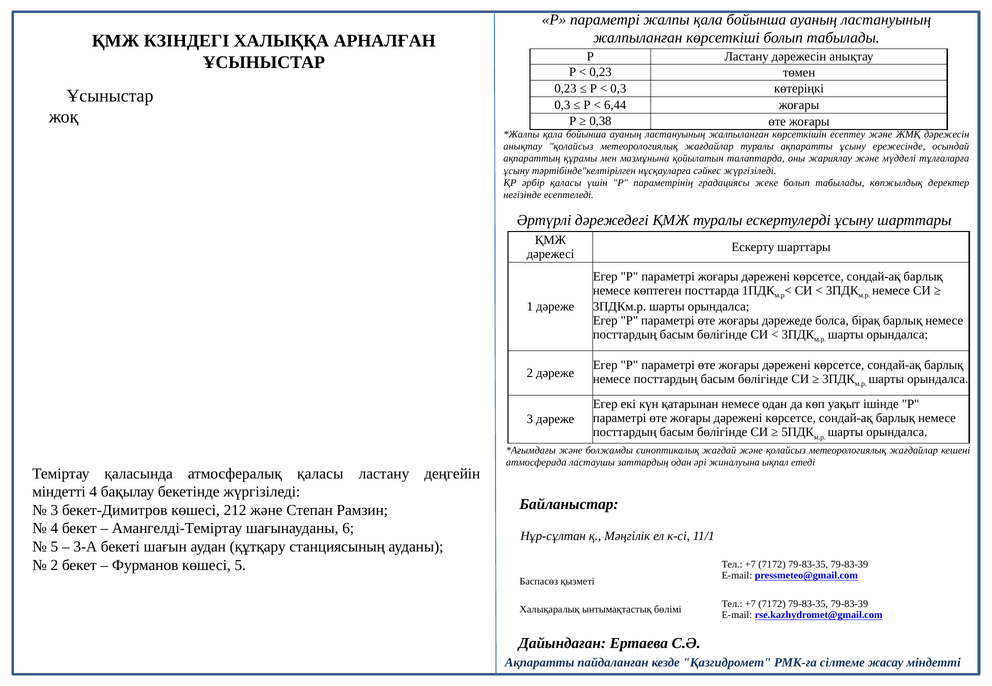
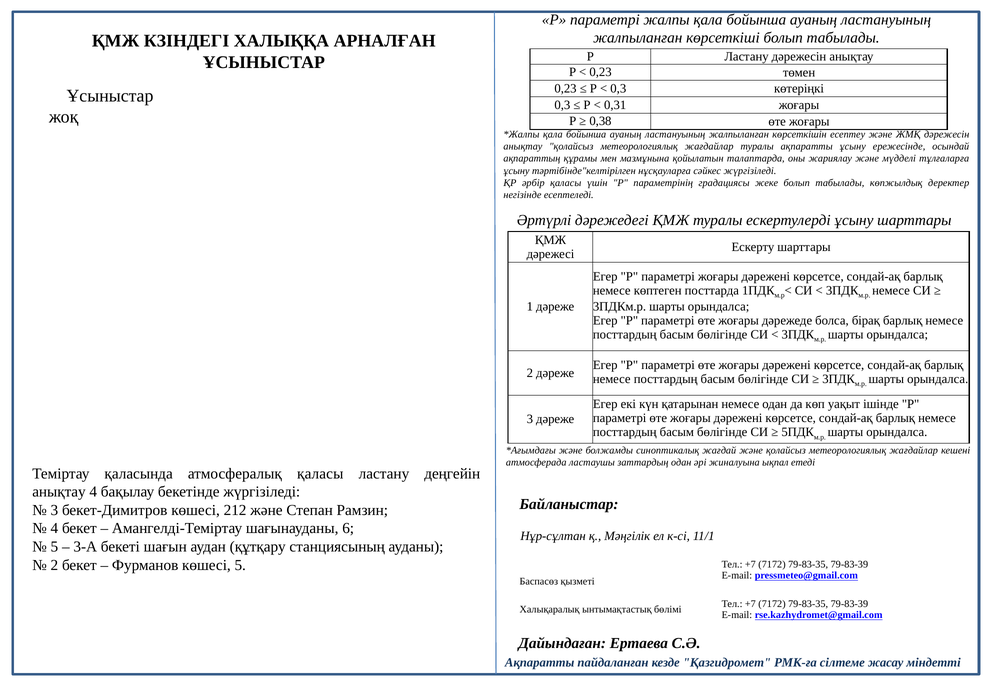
6,44: 6,44 -> 0,31
міндетті at (59, 492): міндетті -> анықтау
